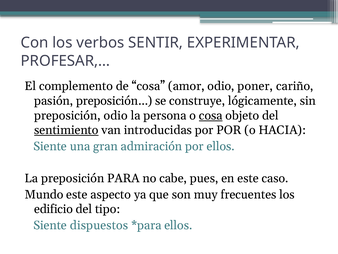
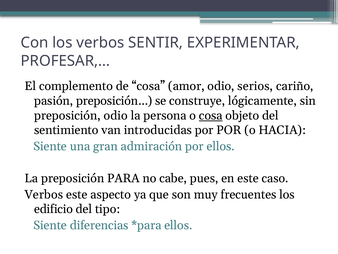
poner: poner -> serios
sentimiento underline: present -> none
Mundo at (44, 194): Mundo -> Verbos
dispuestos: dispuestos -> diferencias
